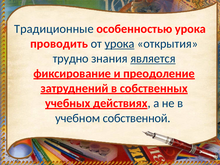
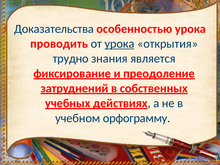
Традиционные: Традиционные -> Доказательства
является underline: present -> none
собственной: собственной -> орфограмму
